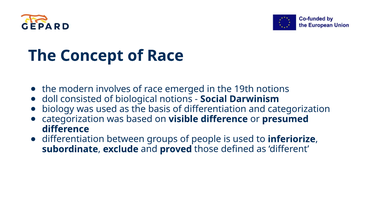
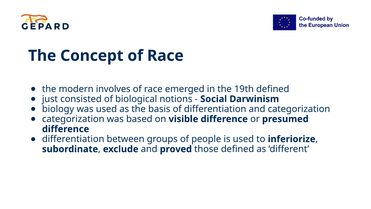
19th notions: notions -> defined
doll: doll -> just
